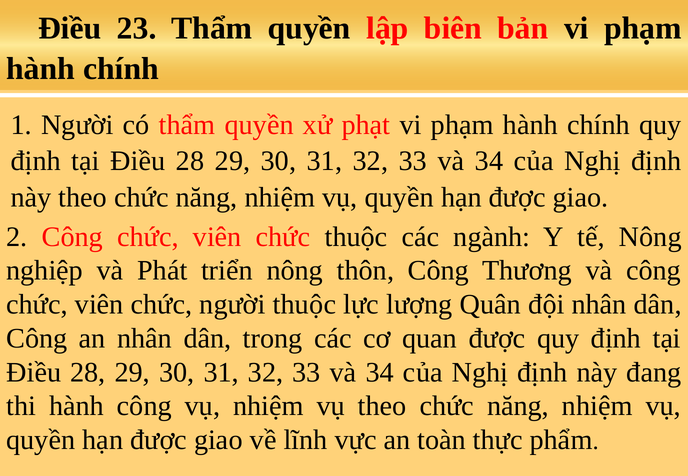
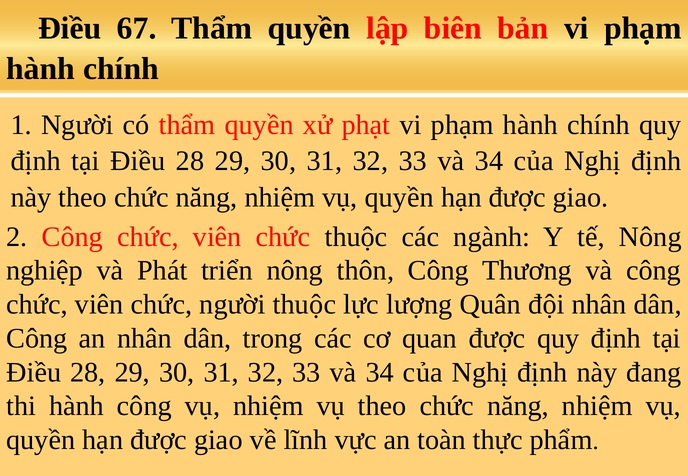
23: 23 -> 67
